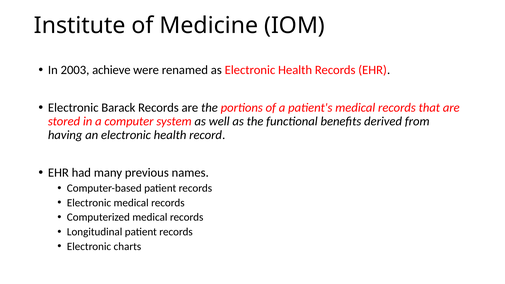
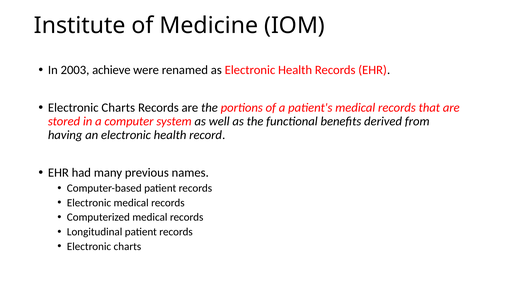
Barack at (118, 108): Barack -> Charts
